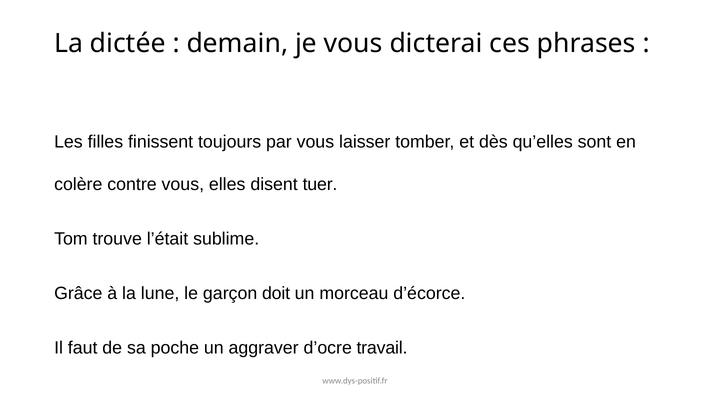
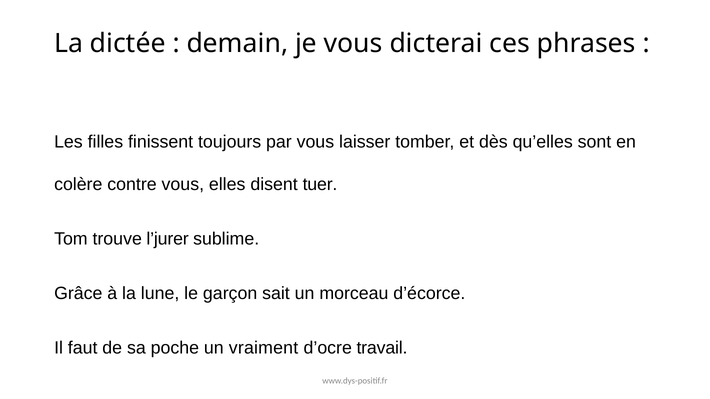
l’était: l’était -> l’jurer
doit: doit -> sait
aggraver: aggraver -> vraiment
